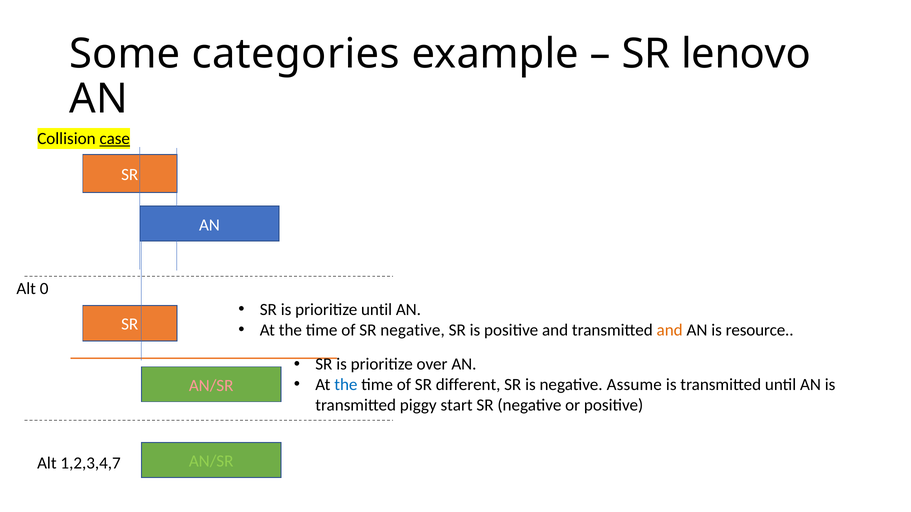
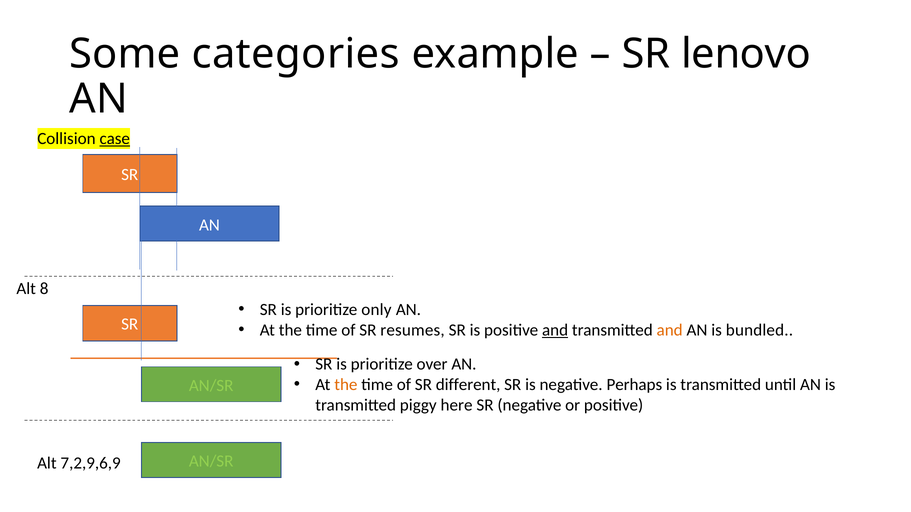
0: 0 -> 8
prioritize until: until -> only
of SR negative: negative -> resumes
and at (555, 331) underline: none -> present
resource: resource -> bundled
the at (346, 385) colour: blue -> orange
Assume: Assume -> Perhaps
AN/SR at (211, 386) colour: pink -> light green
start: start -> here
1,2,3,4,7: 1,2,3,4,7 -> 7,2,9,6,9
